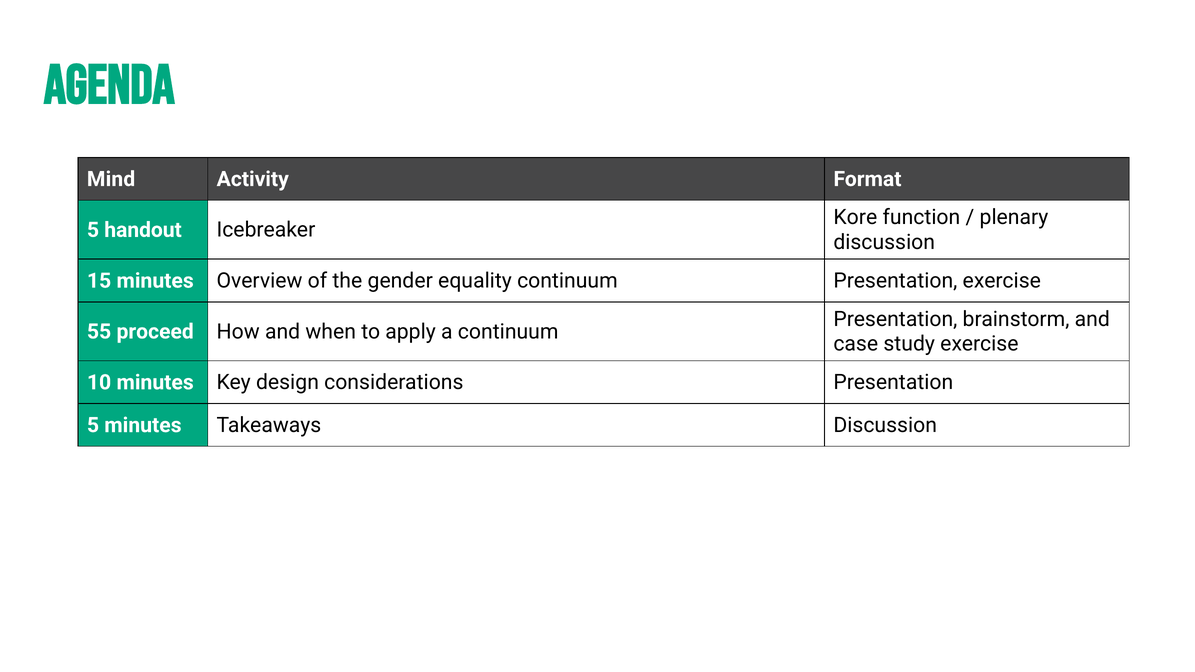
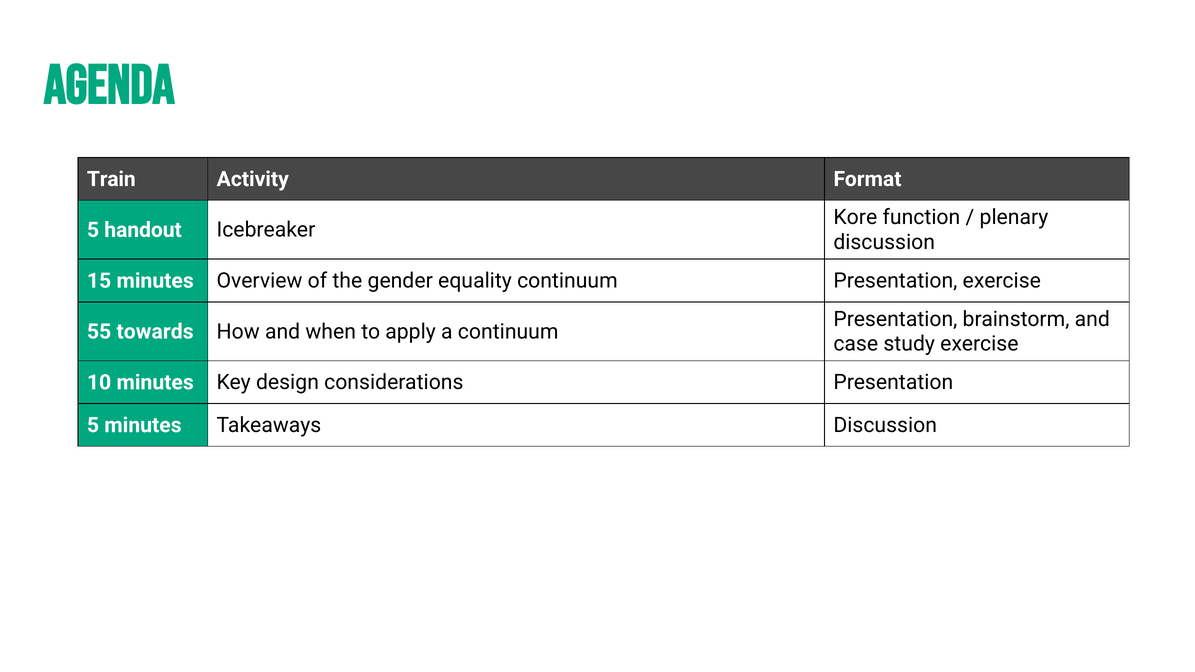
Mind: Mind -> Train
proceed: proceed -> towards
